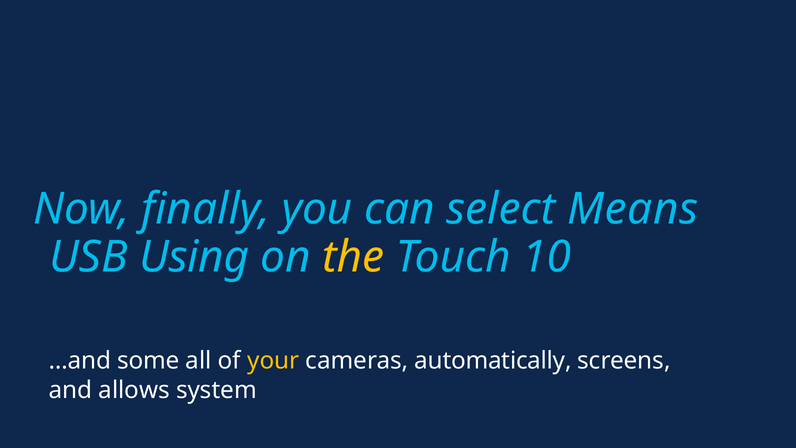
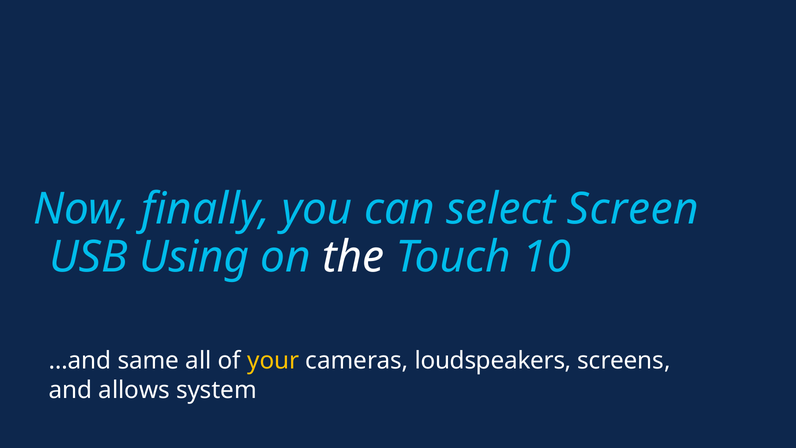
Means: Means -> Screen
the colour: yellow -> white
some: some -> same
automatically: automatically -> loudspeakers
